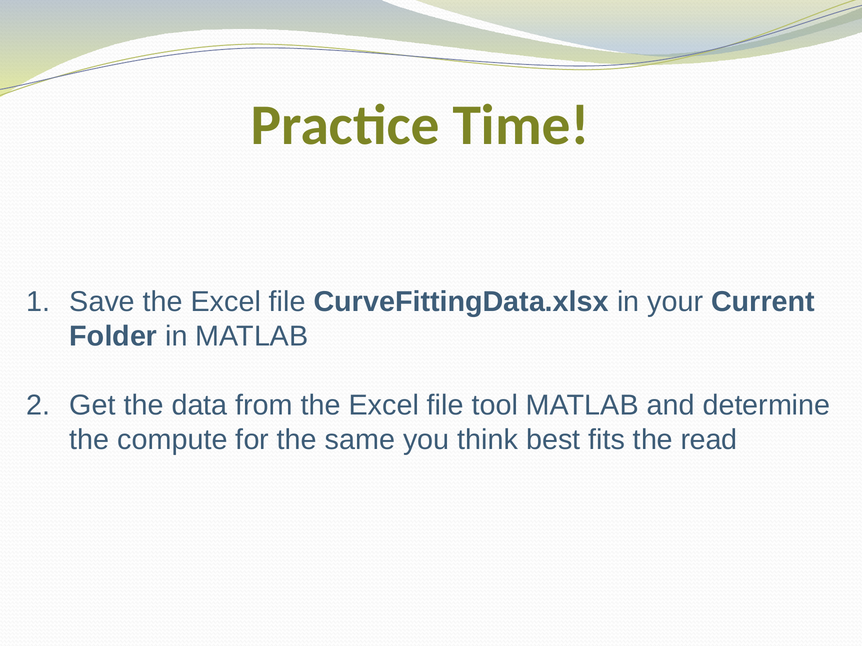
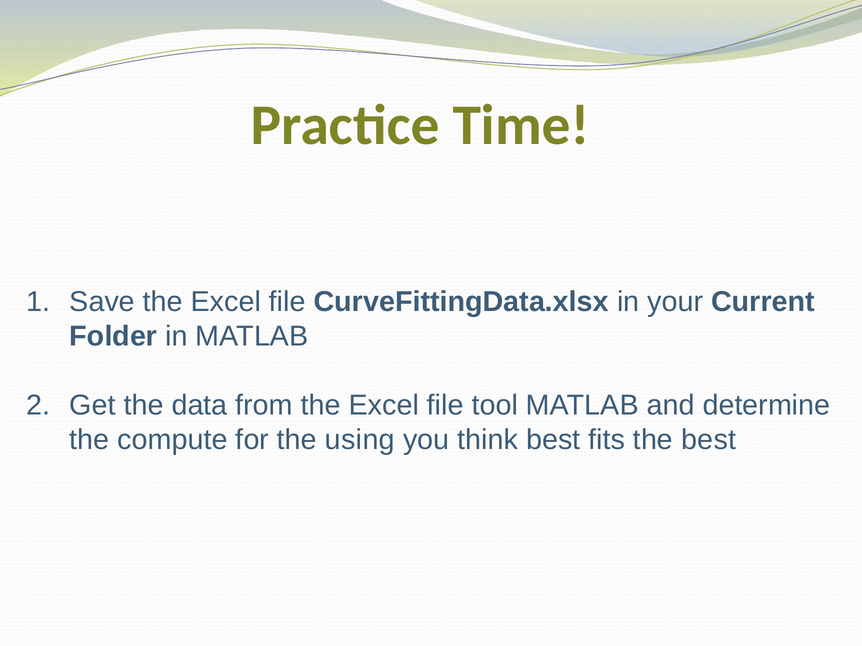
same: same -> using
the read: read -> best
